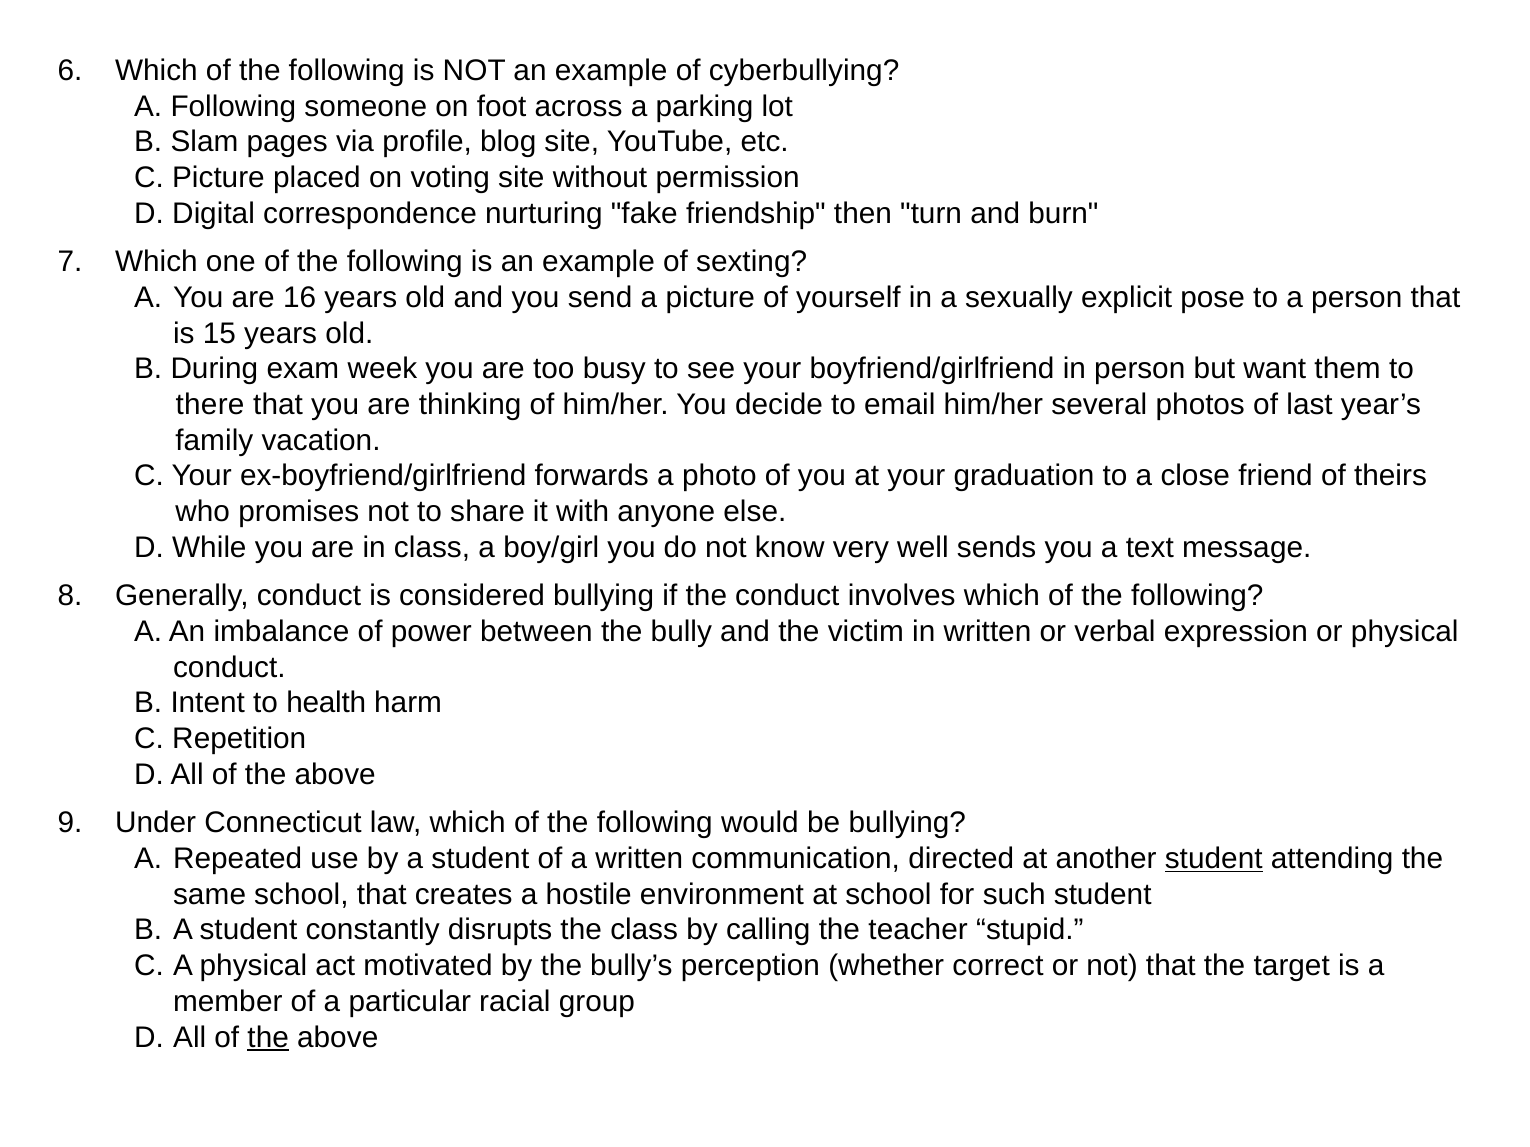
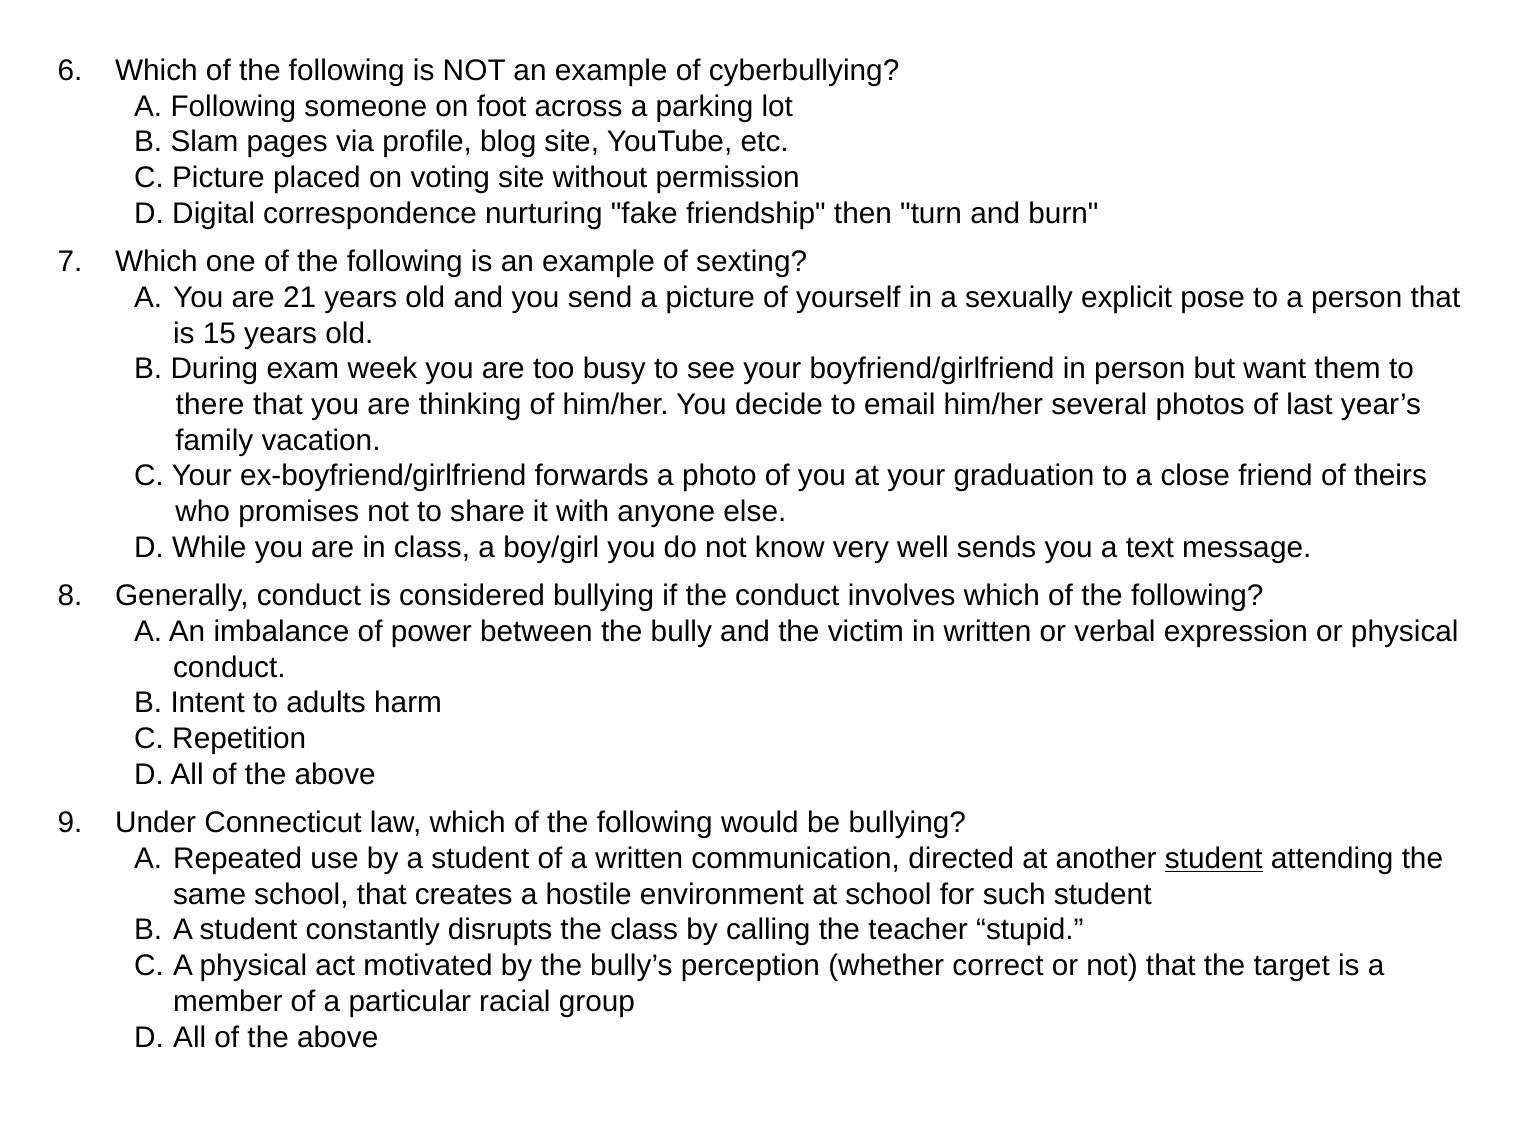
16: 16 -> 21
health: health -> adults
the at (268, 1038) underline: present -> none
